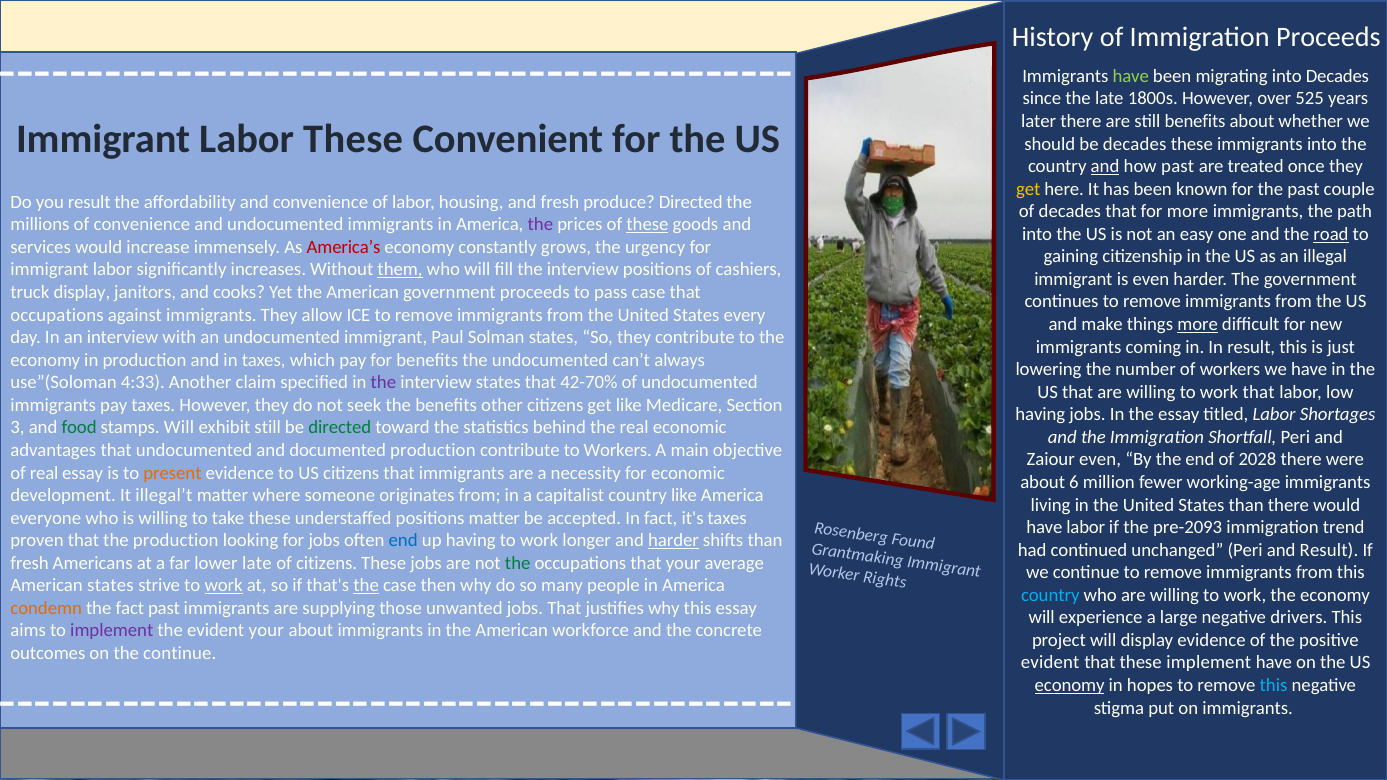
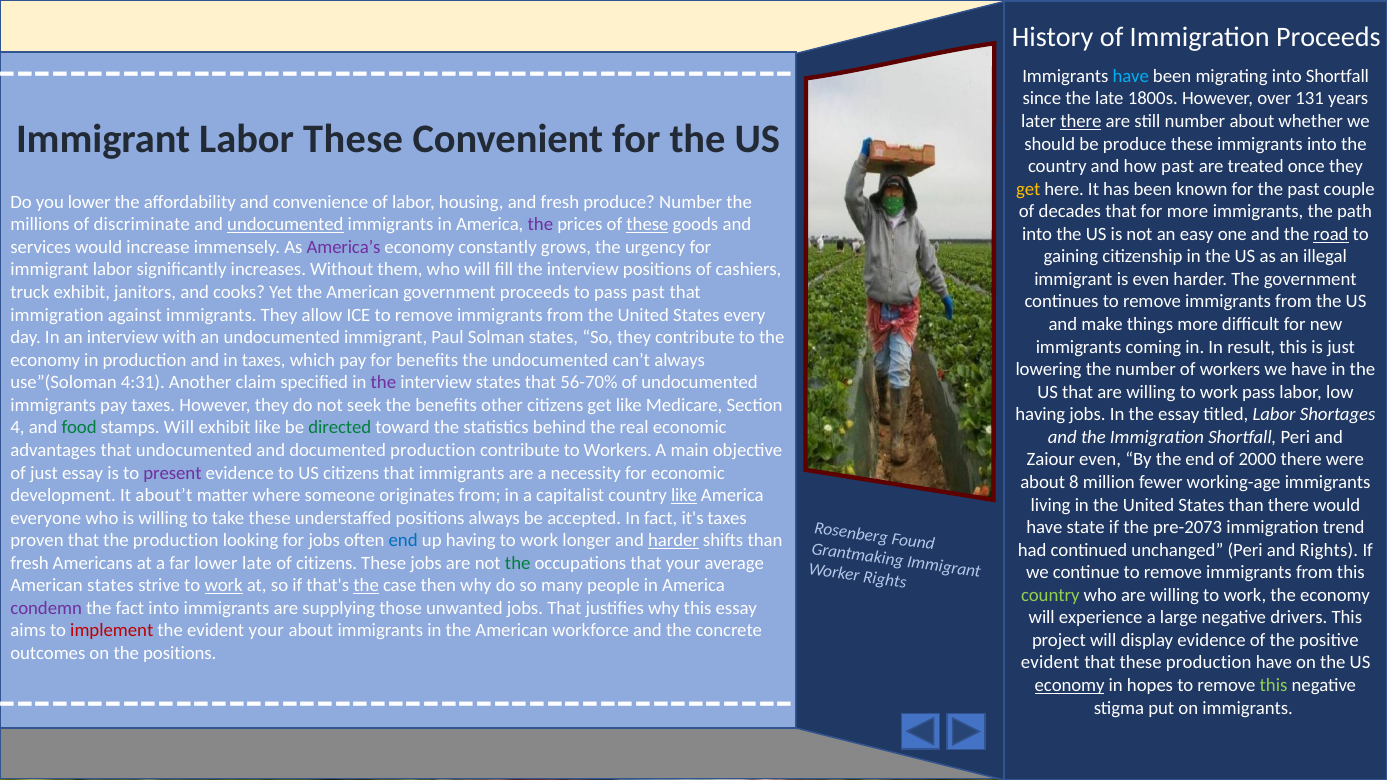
have at (1131, 76) colour: light green -> light blue
into Decades: Decades -> Shortfall
525: 525 -> 131
there at (1081, 121) underline: none -> present
still benefits: benefits -> number
be decades: decades -> produce
and at (1105, 166) underline: present -> none
you result: result -> lower
produce Directed: Directed -> Number
of convenience: convenience -> discriminate
undocumented at (285, 225) underline: none -> present
America’s colour: red -> purple
them underline: present -> none
truck display: display -> exhibit
pass case: case -> past
occupations at (57, 315): occupations -> immigration
more at (1198, 324) underline: present -> none
4:33: 4:33 -> 4:31
42-70%: 42-70% -> 56-70%
work that: that -> pass
3: 3 -> 4
exhibit still: still -> like
2028: 2028 -> 2000
of real: real -> just
present colour: orange -> purple
6: 6 -> 8
illegal’t: illegal’t -> about’t
like at (684, 495) underline: none -> present
positions matter: matter -> always
have labor: labor -> state
pre-2093: pre-2093 -> pre-2073
and Result: Result -> Rights
country at (1050, 595) colour: light blue -> light green
condemn colour: orange -> purple
fact past: past -> into
implement at (112, 631) colour: purple -> red
the continue: continue -> positions
these implement: implement -> production
this at (1274, 685) colour: light blue -> light green
